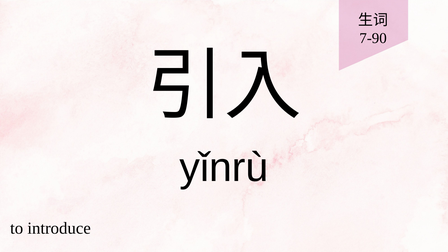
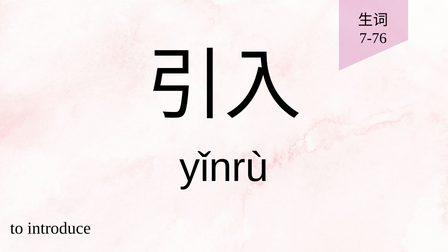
7-90: 7-90 -> 7-76
